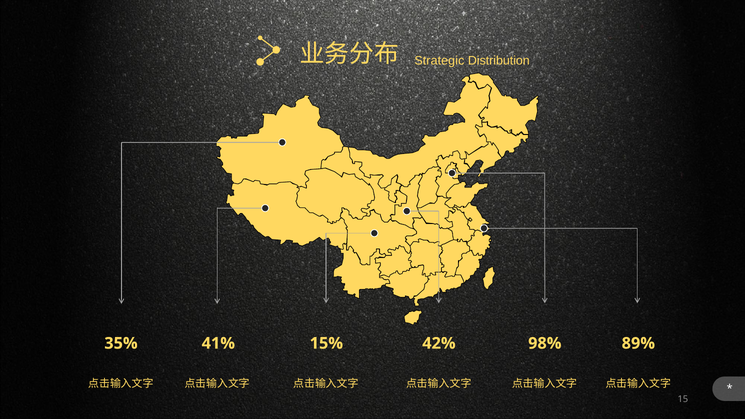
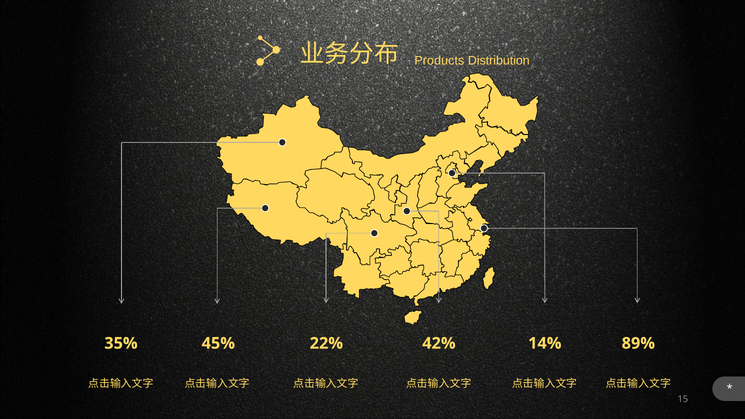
Strategic: Strategic -> Products
41%: 41% -> 45%
15%: 15% -> 22%
98%: 98% -> 14%
